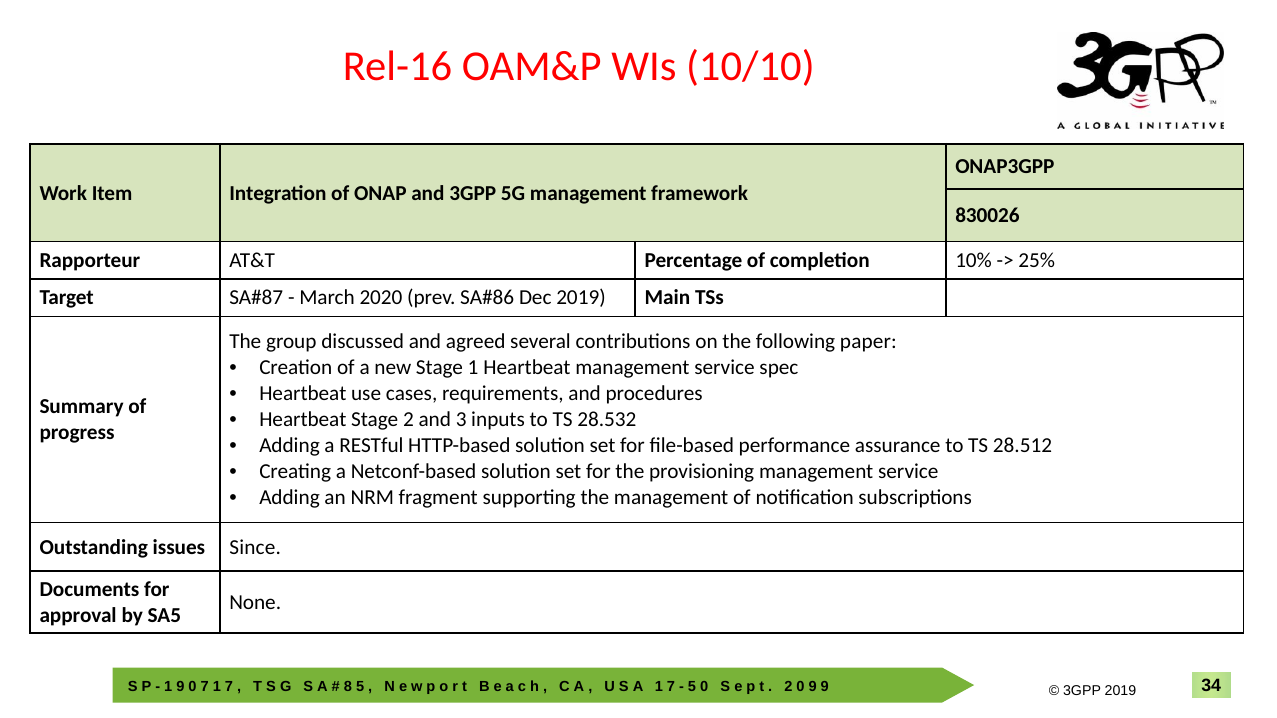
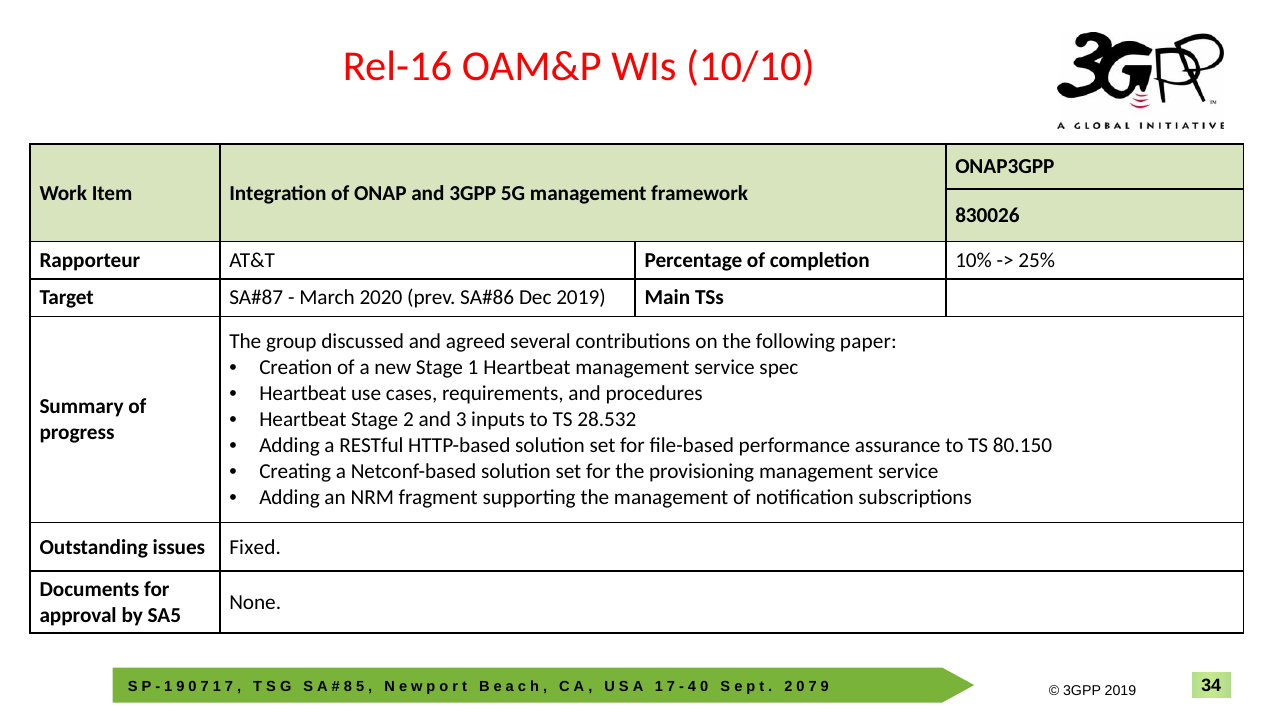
28.512: 28.512 -> 80.150
Since: Since -> Fixed
5 at (692, 687): 5 -> 4
9 at (813, 687): 9 -> 7
